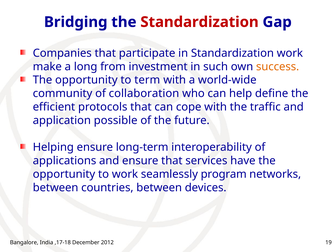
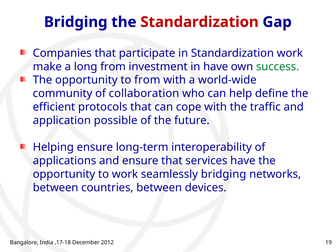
in such: such -> have
success colour: orange -> green
to term: term -> from
seamlessly program: program -> bridging
